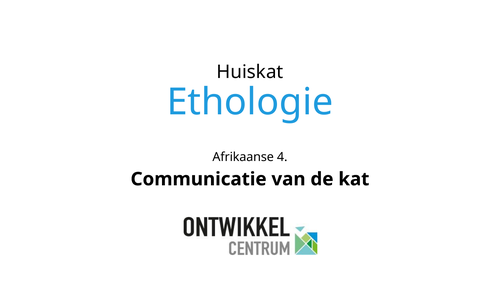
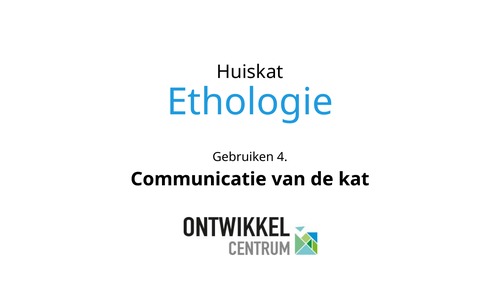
Afrikaanse: Afrikaanse -> Gebruiken
